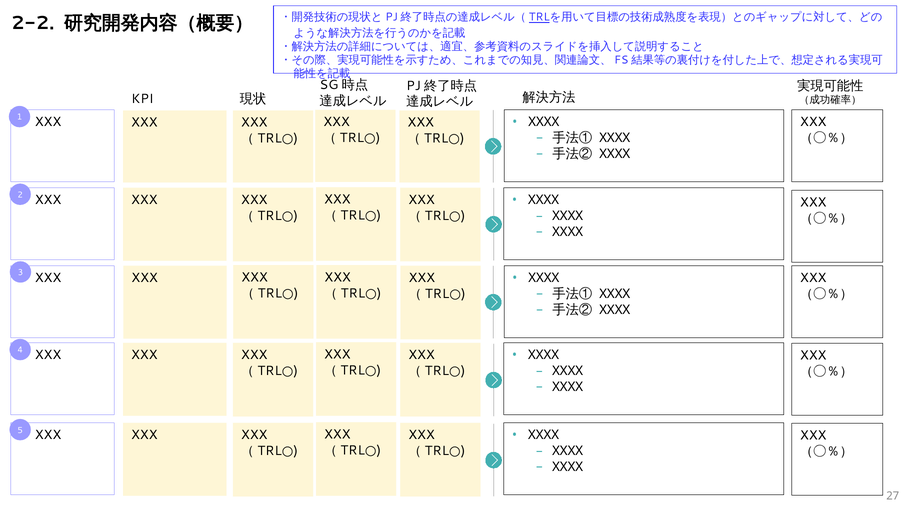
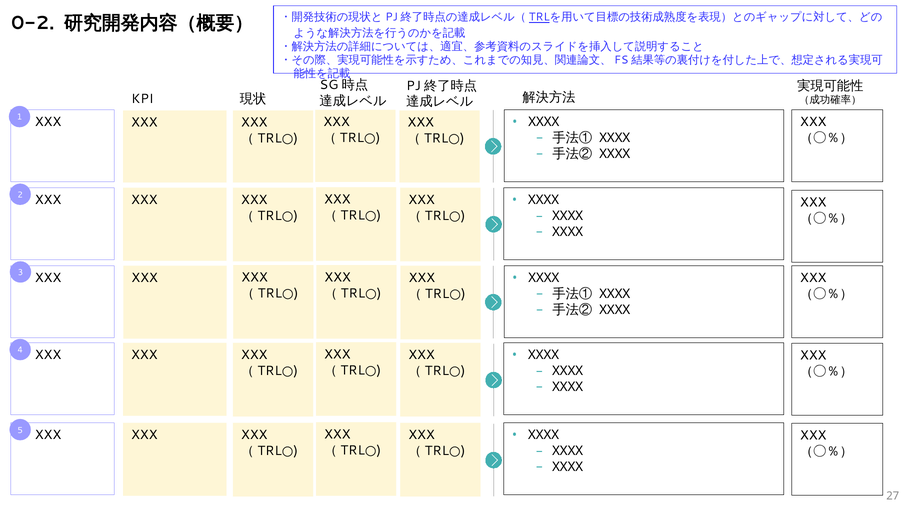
2-2: 2-2 -> 0-2
